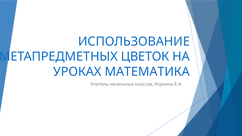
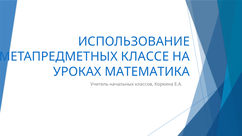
ЦВЕТОК: ЦВЕТОК -> КЛАССЕ
